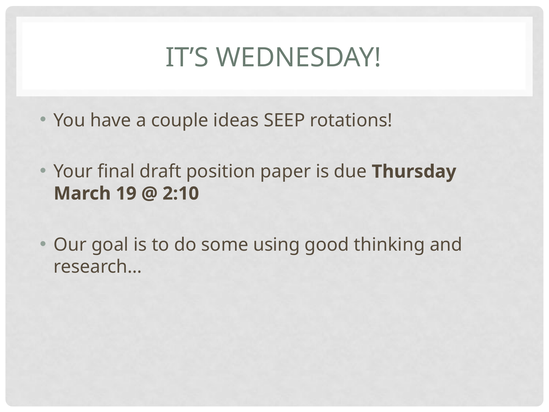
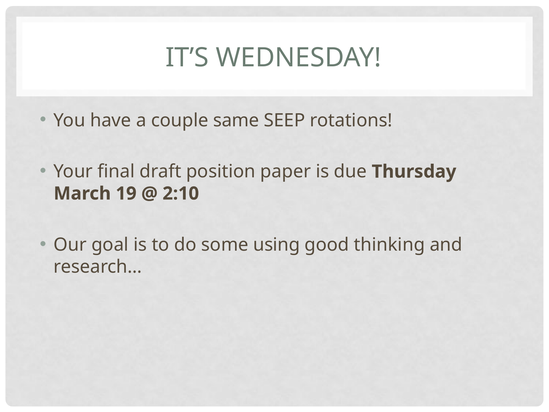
ideas: ideas -> same
